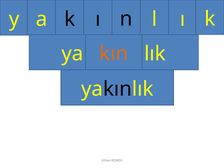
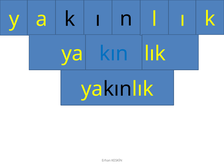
kın colour: orange -> blue
